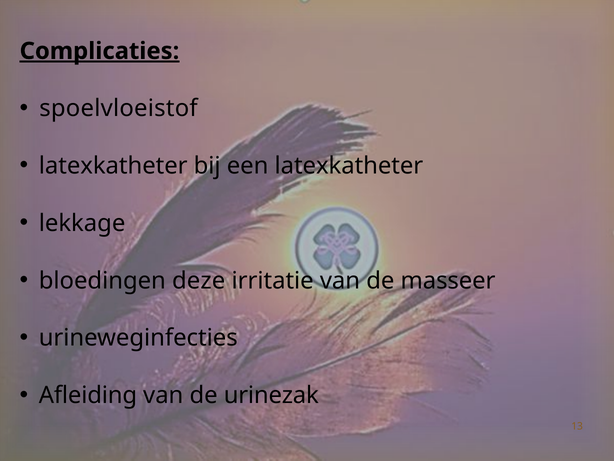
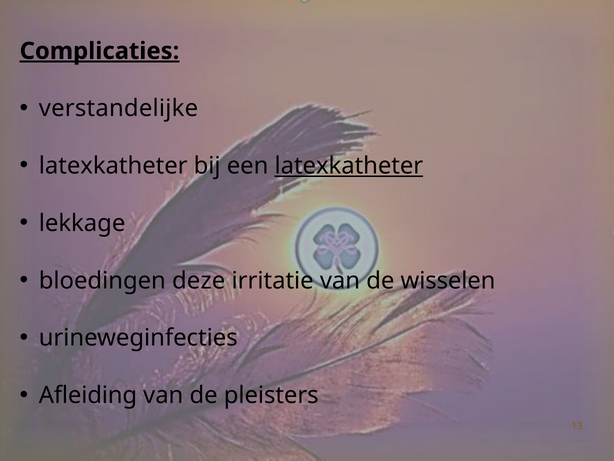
spoelvloeistof: spoelvloeistof -> verstandelijke
latexkatheter at (349, 166) underline: none -> present
masseer: masseer -> wisselen
urinezak: urinezak -> pleisters
